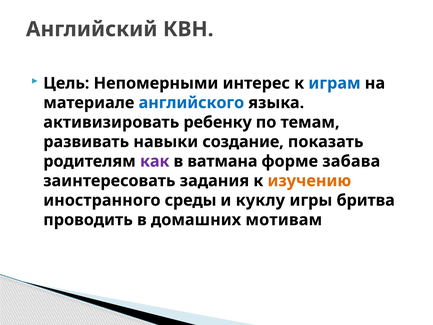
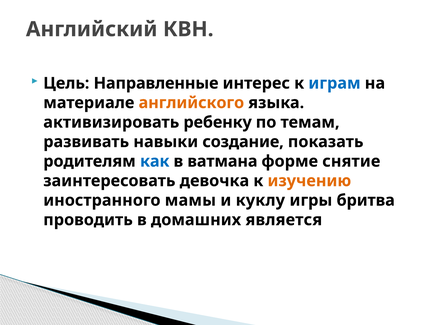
Непомерными: Непомерными -> Направленные
английского colour: blue -> orange
как colour: purple -> blue
забава: забава -> снятие
задания: задания -> девочка
среды: среды -> мамы
мотивам: мотивам -> является
